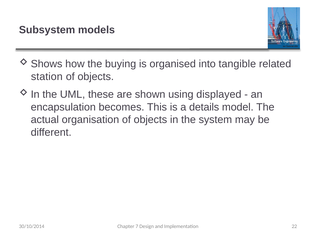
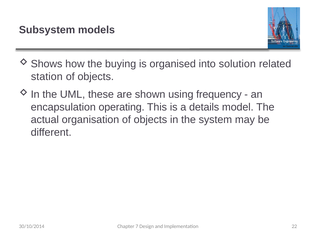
tangible: tangible -> solution
displayed: displayed -> frequency
becomes: becomes -> operating
